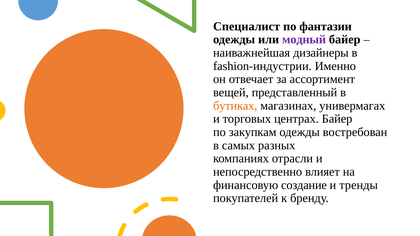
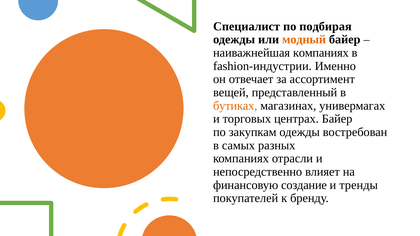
фантазии: фантазии -> подбирая
модный colour: purple -> orange
наиважнейшая дизайнеры: дизайнеры -> компаниях
